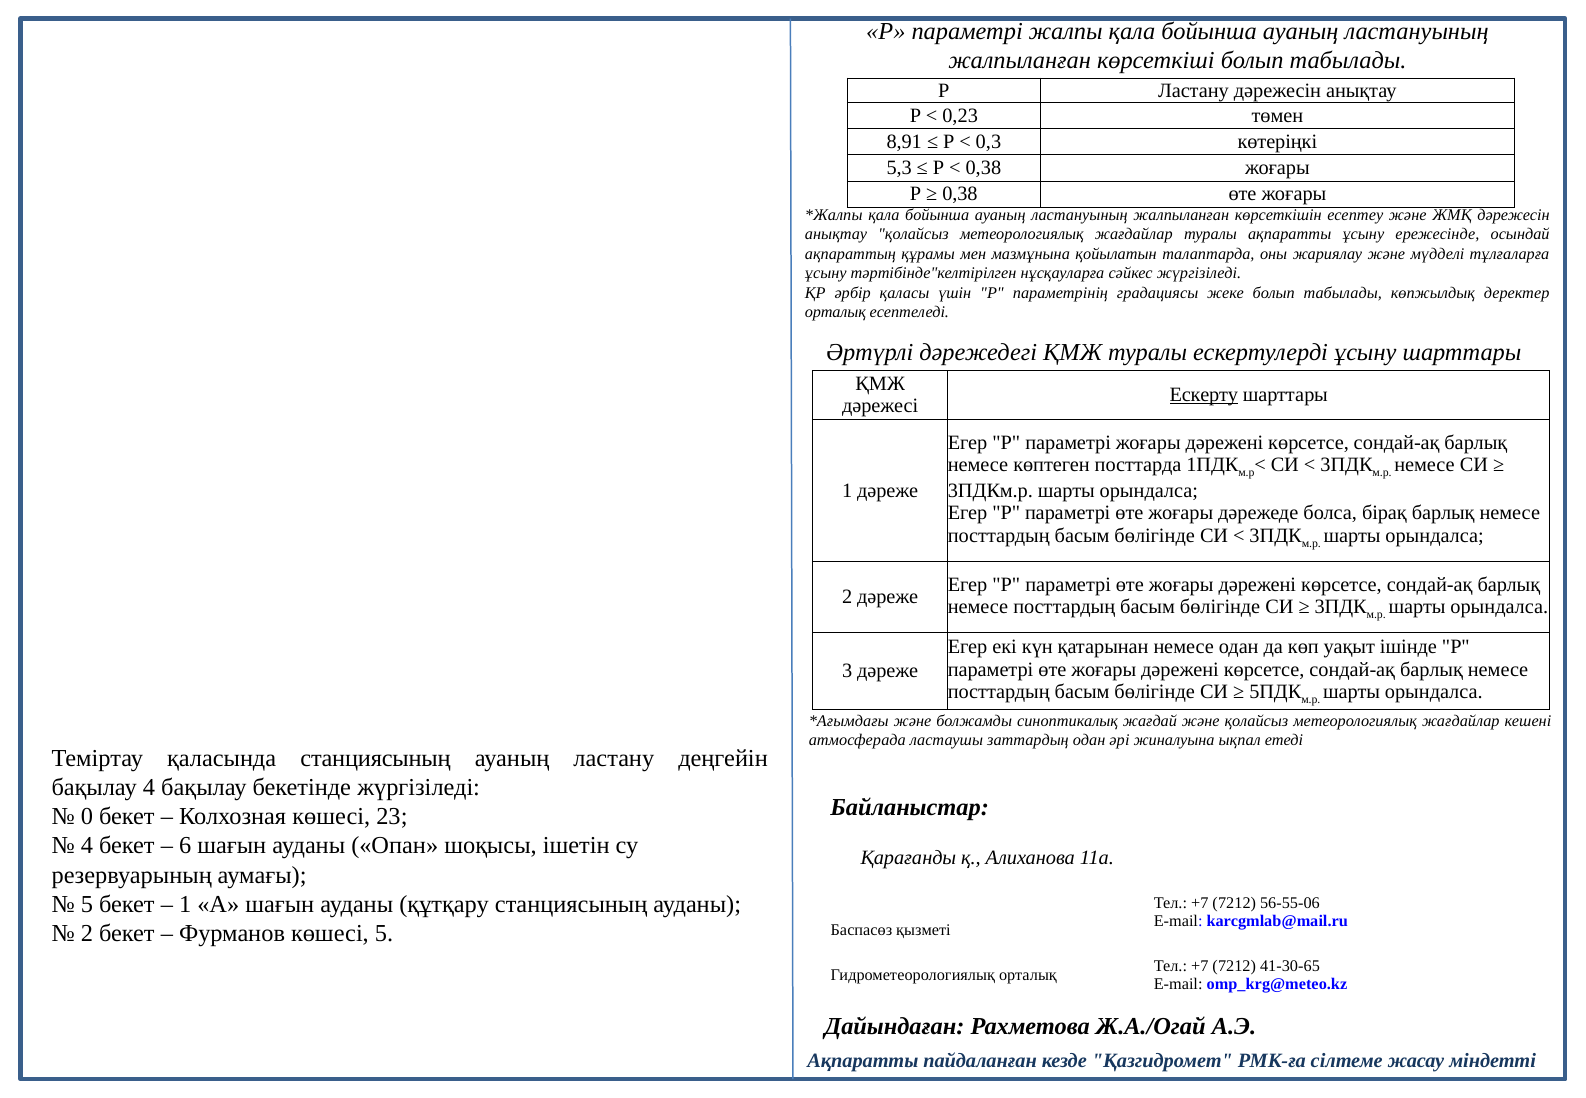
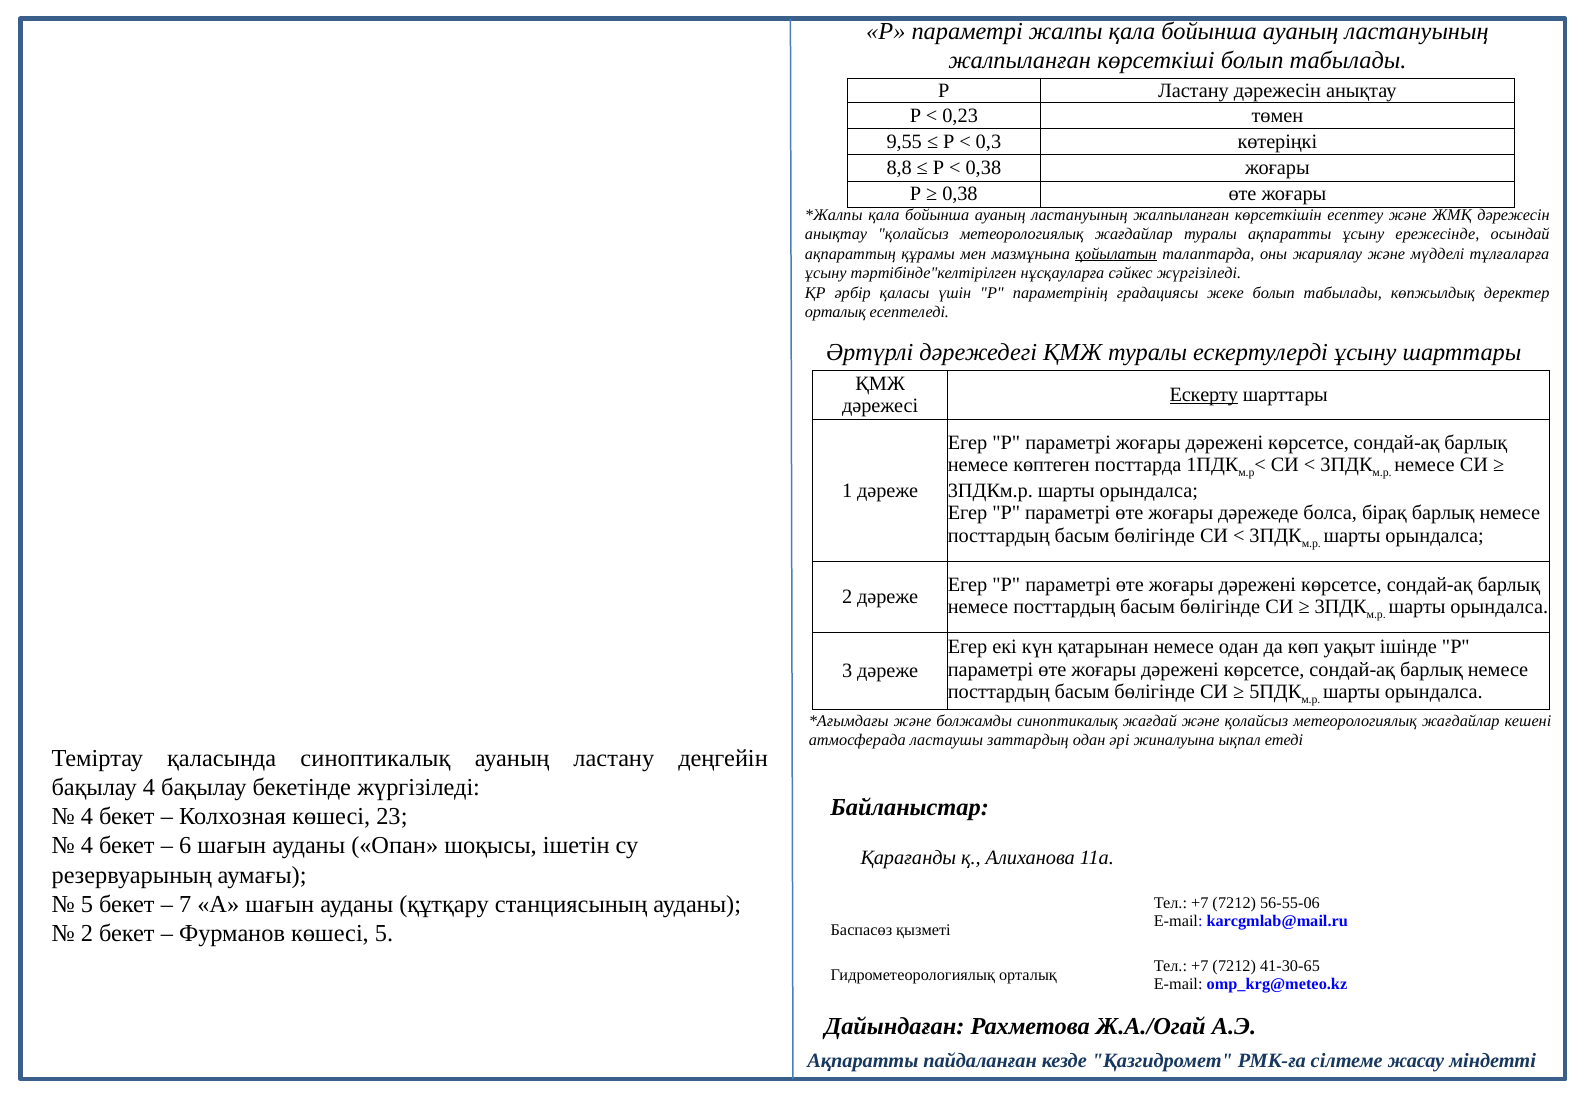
8,91: 8,91 -> 9,55
5,3: 5,3 -> 8,8
қойылатын underline: none -> present
қаласында станциясының: станциясының -> синоптикалық
0 at (87, 817): 0 -> 4
1 at (185, 904): 1 -> 7
